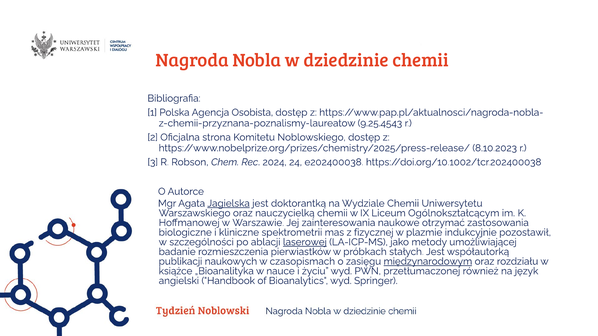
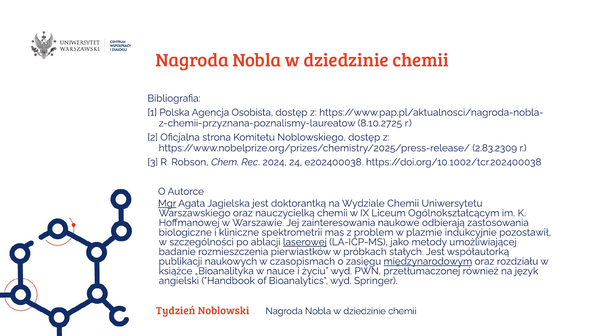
9.25.4543: 9.25.4543 -> 8.10.2725
8.10.2023: 8.10.2023 -> 2.83.2309
Mgr underline: none -> present
Jagielska underline: present -> none
otrzymać: otrzymać -> odbierają
fizycznej: fizycznej -> problem
